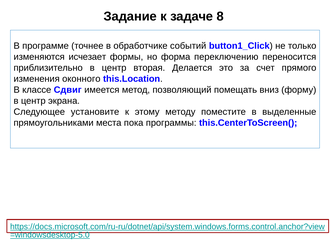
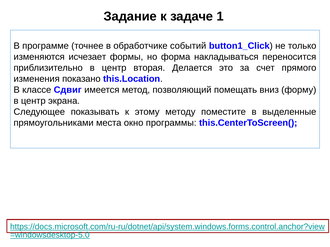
8: 8 -> 1
переключению: переключению -> накладываться
оконного: оконного -> показано
установите: установите -> показывать
пока: пока -> окно
